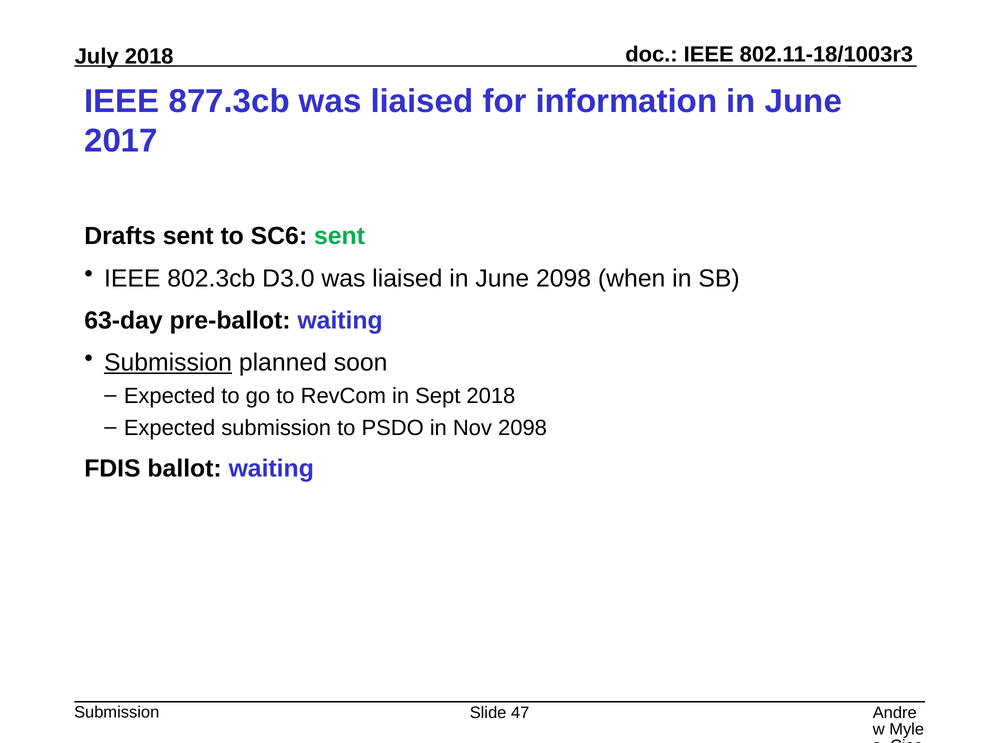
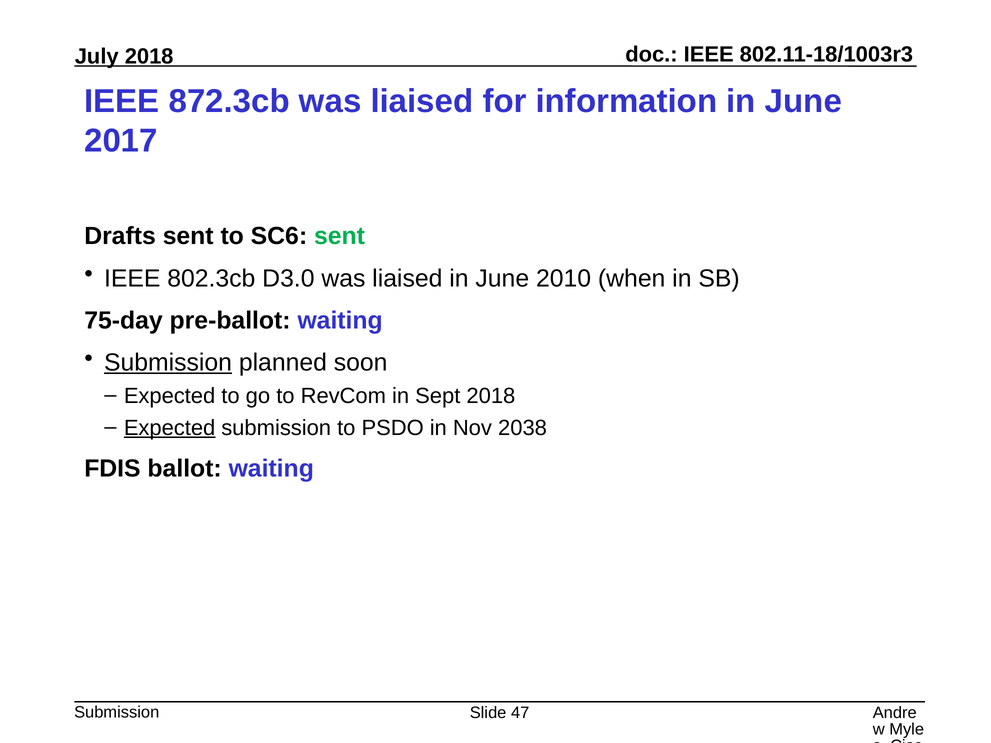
877.3cb: 877.3cb -> 872.3cb
June 2098: 2098 -> 2010
63-day: 63-day -> 75-day
Expected at (170, 428) underline: none -> present
Nov 2098: 2098 -> 2038
